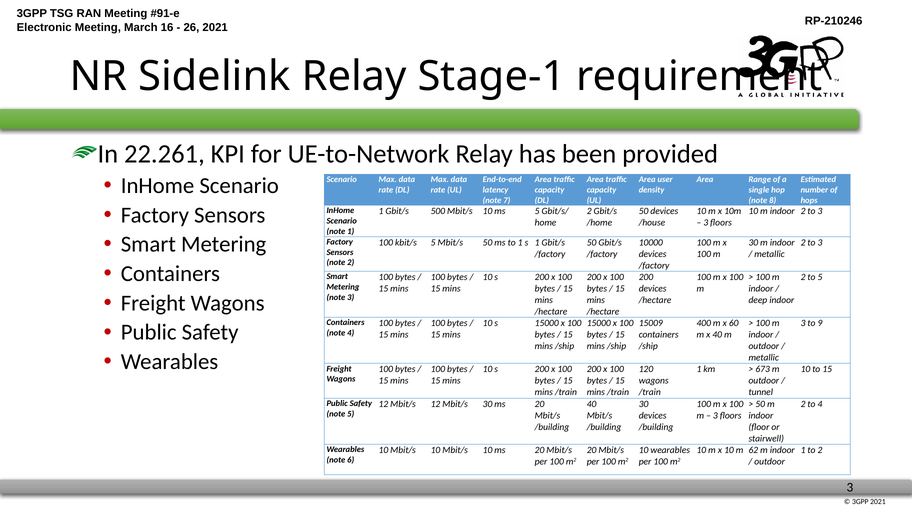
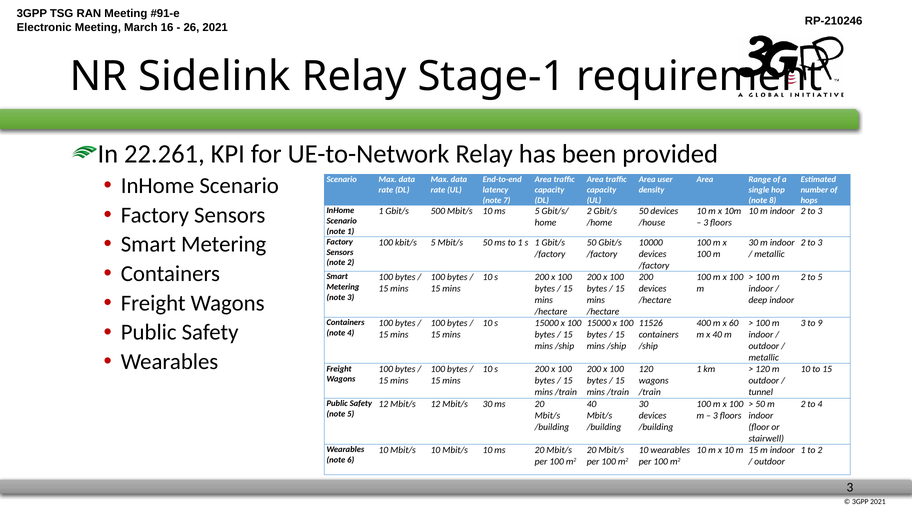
15009: 15009 -> 11526
673 at (763, 369): 673 -> 120
m 62: 62 -> 15
